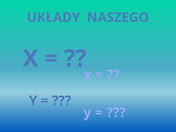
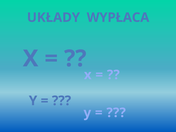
NASZEGO: NASZEGO -> WYPŁACA
